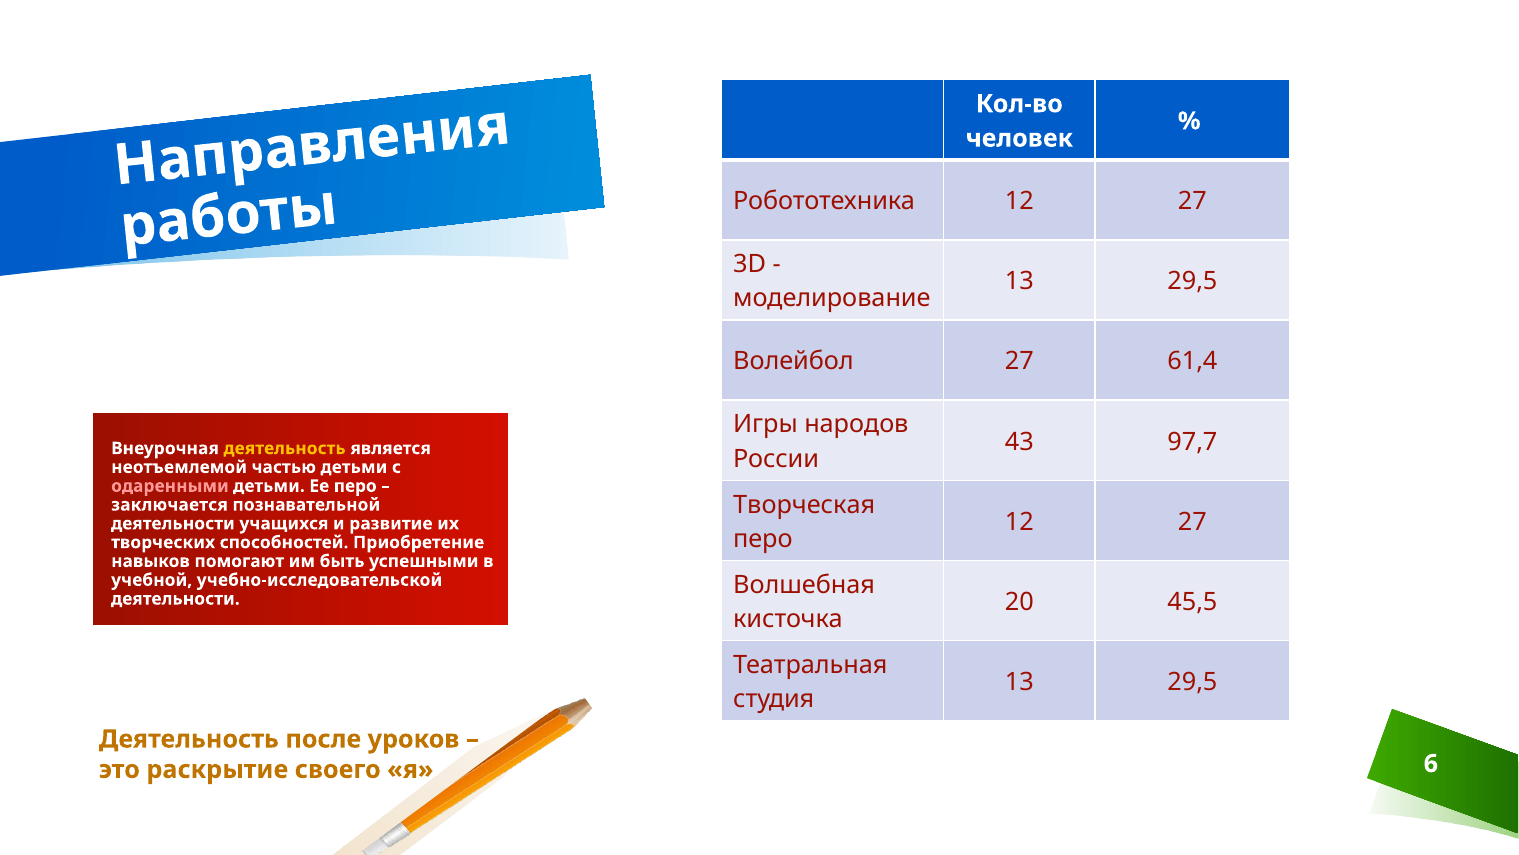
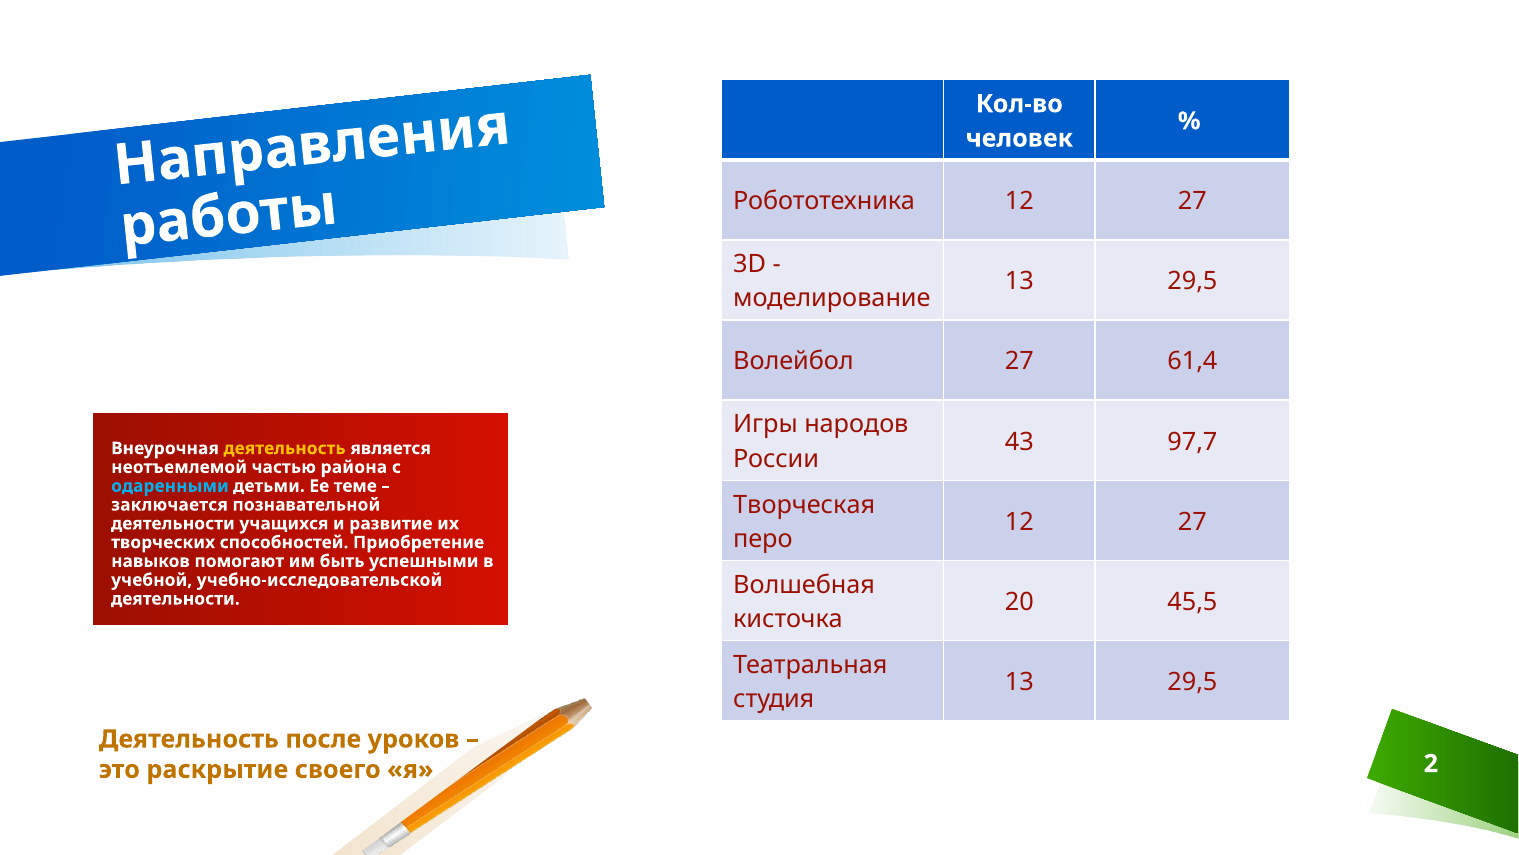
частью детьми: детьми -> района
одаренными colour: pink -> light blue
Ее перо: перо -> теме
6: 6 -> 2
